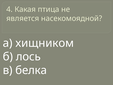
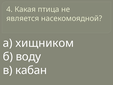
лось: лось -> воду
белка: белка -> кабан
